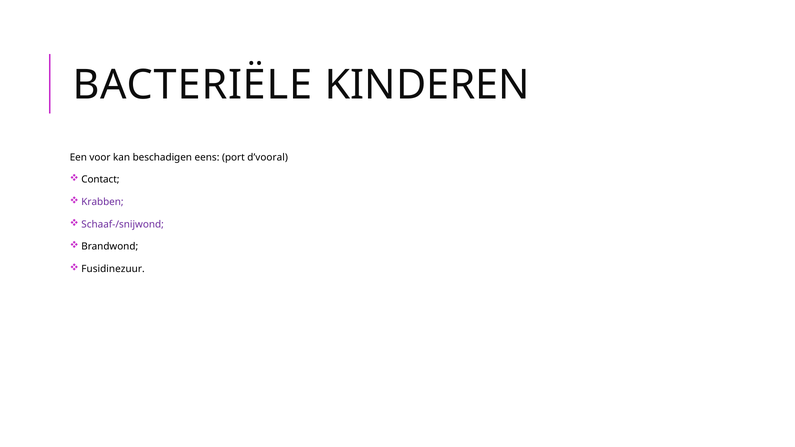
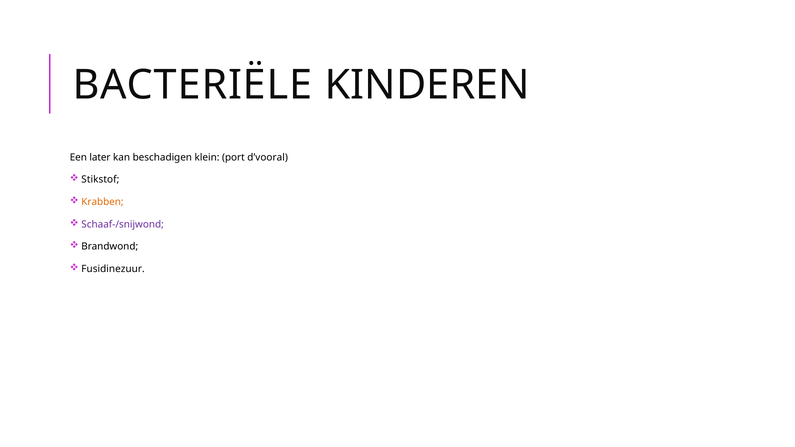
voor: voor -> later
eens: eens -> klein
Contact: Contact -> Stikstof
Krabben colour: purple -> orange
